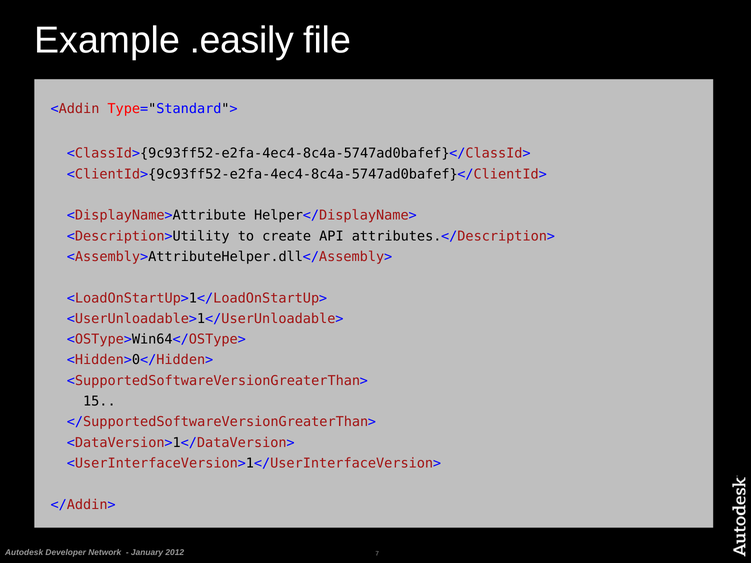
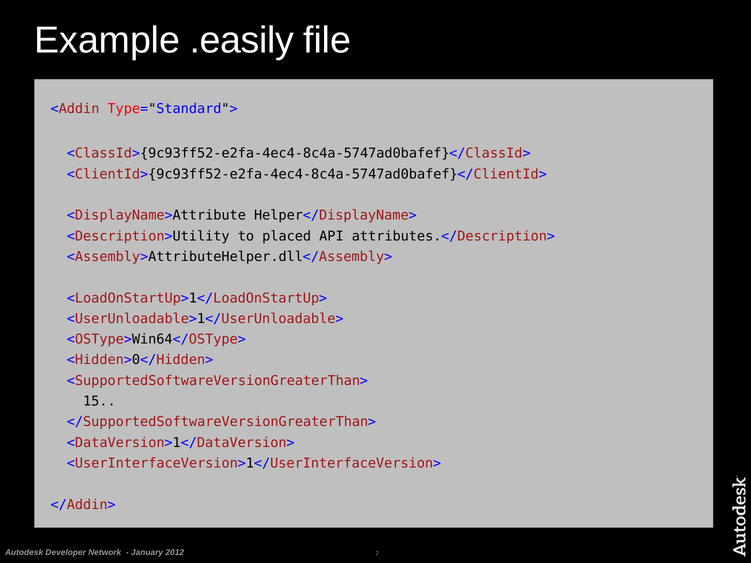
create: create -> placed
